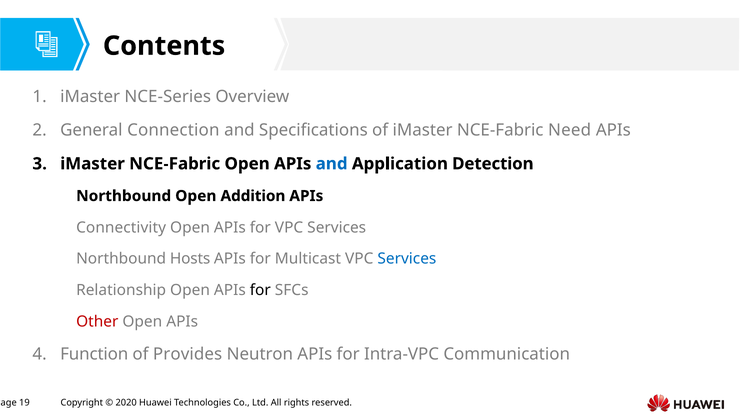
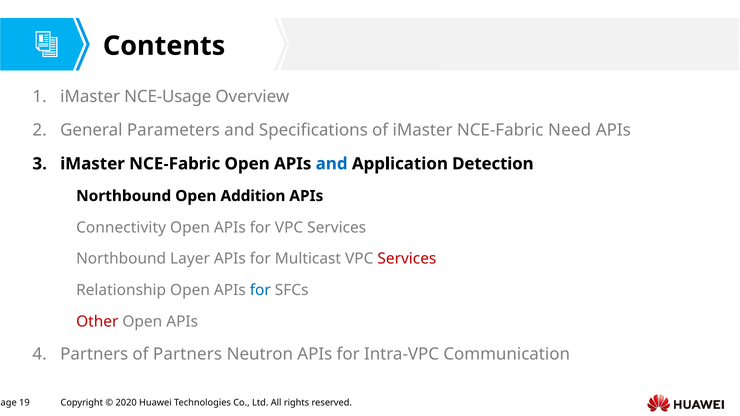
NCE-Series: NCE-Series -> NCE-Usage
Connection: Connection -> Parameters
Hosts: Hosts -> Layer
Services at (407, 259) colour: blue -> red
for at (260, 290) colour: black -> blue
Function at (94, 355): Function -> Partners
of Provides: Provides -> Partners
